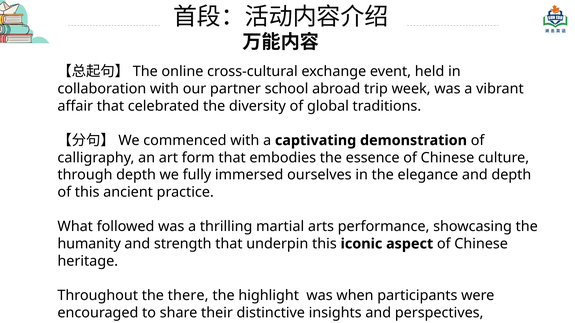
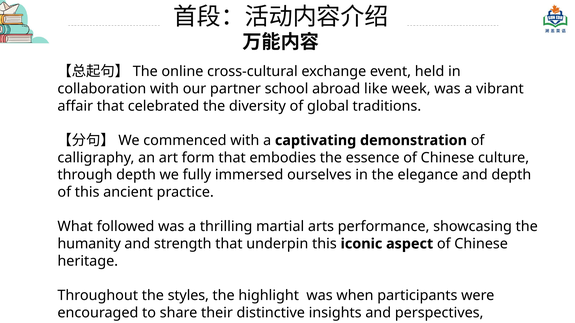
trip: trip -> like
there: there -> styles
